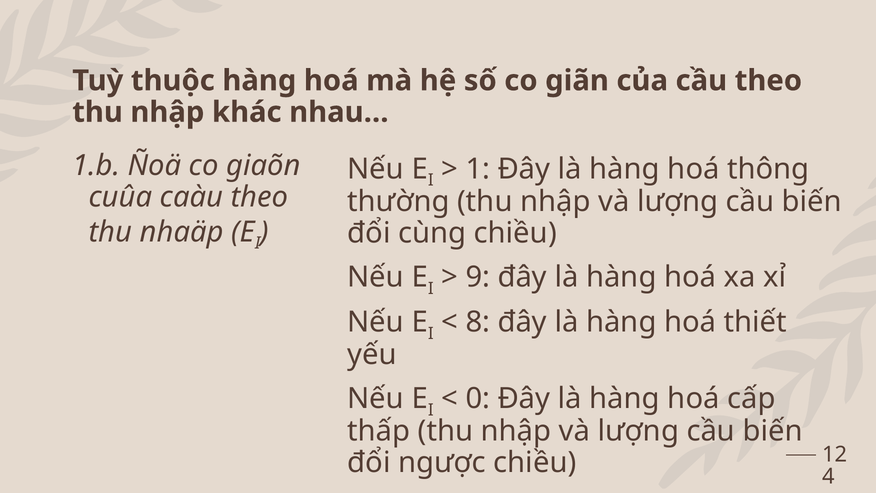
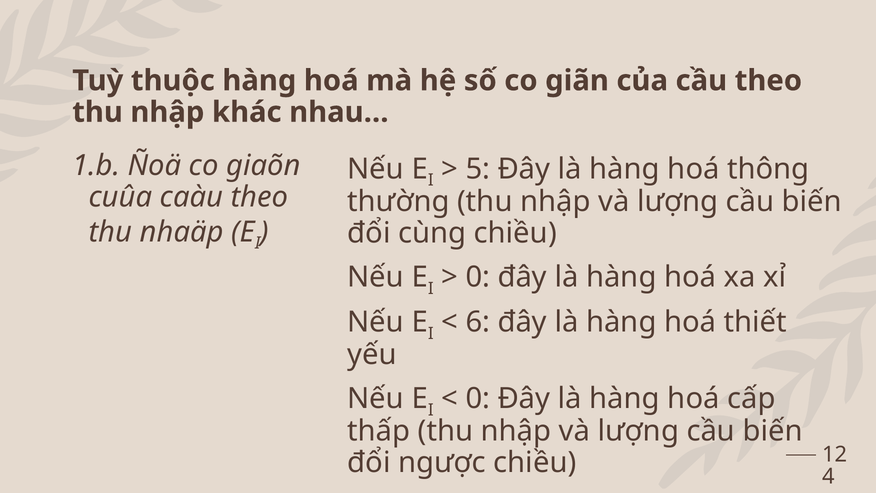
1: 1 -> 5
9 at (478, 277): 9 -> 0
8: 8 -> 6
